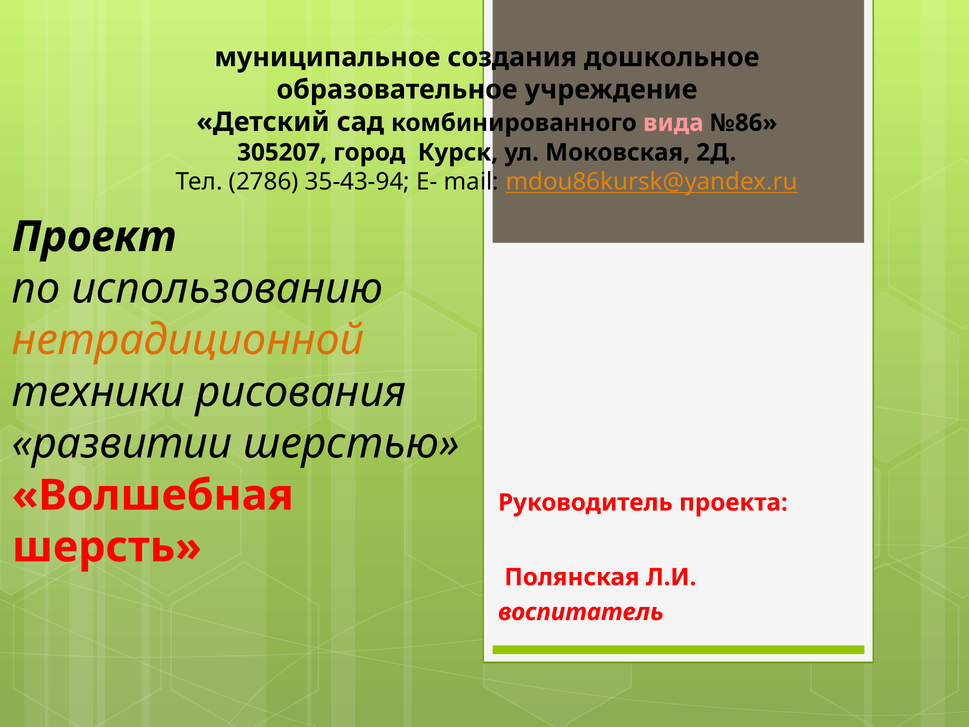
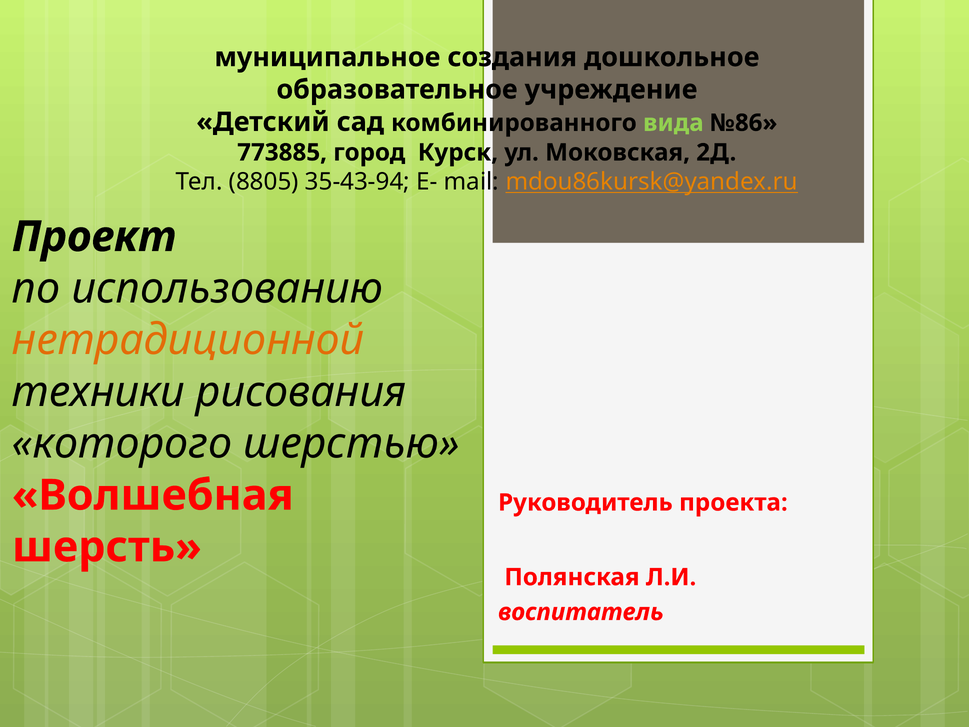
вида colour: pink -> light green
305207: 305207 -> 773885
2786: 2786 -> 8805
развитии: развитии -> которого
